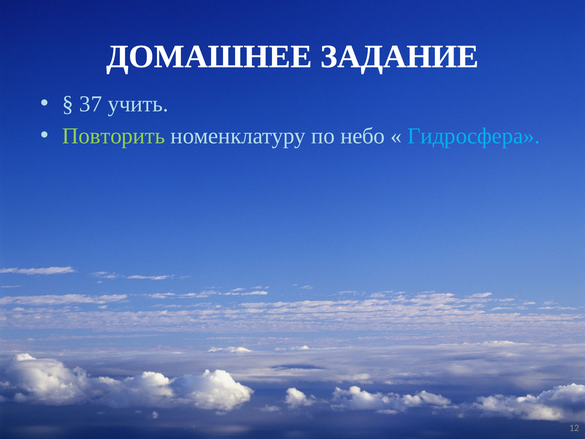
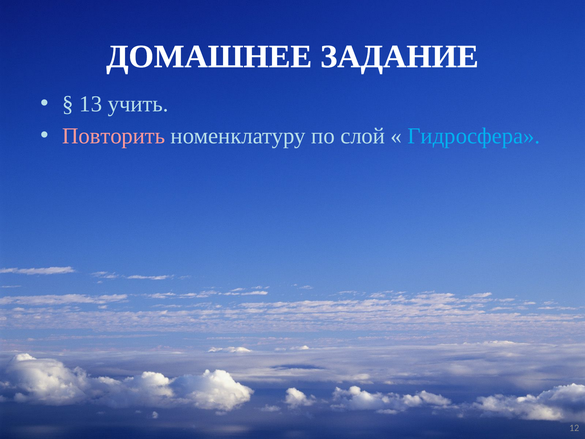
37: 37 -> 13
Повторить colour: light green -> pink
небо: небо -> слой
